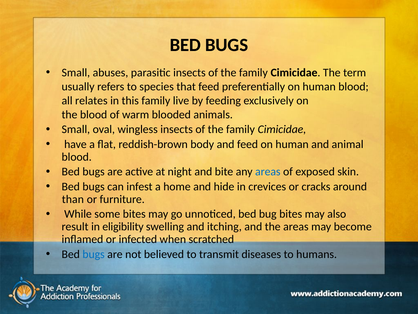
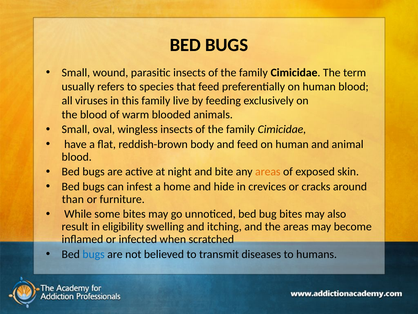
abuses: abuses -> wound
relates: relates -> viruses
areas at (268, 171) colour: blue -> orange
